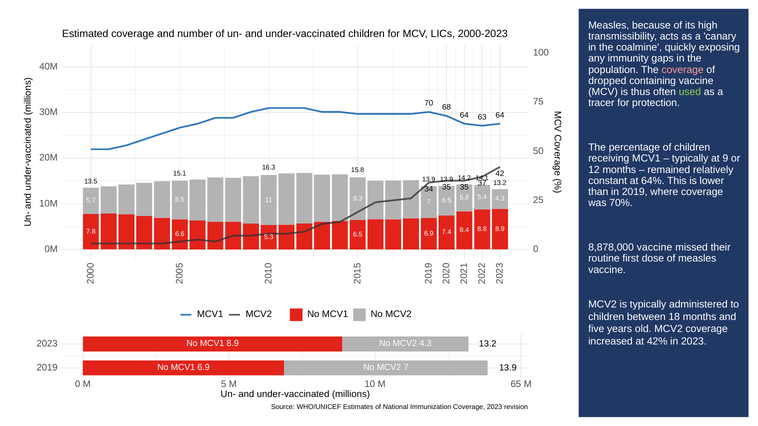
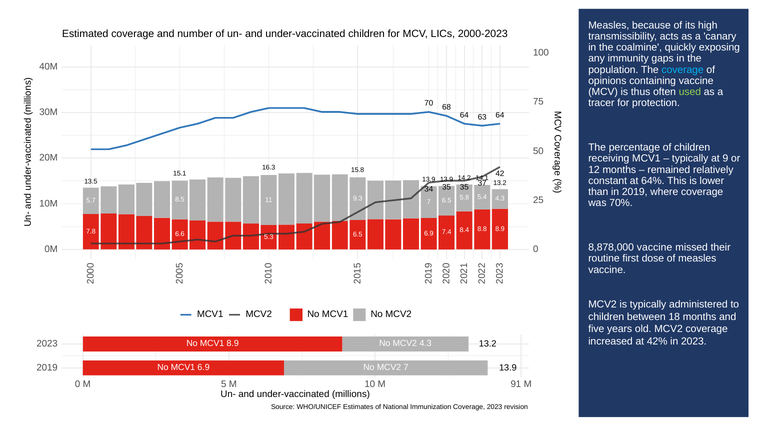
coverage at (683, 70) colour: pink -> light blue
dropped: dropped -> opinions
65: 65 -> 91
